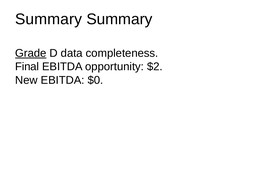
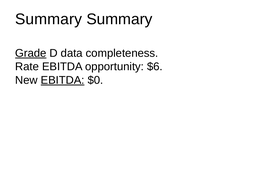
Final: Final -> Rate
$2: $2 -> $6
EBITDA at (63, 80) underline: none -> present
